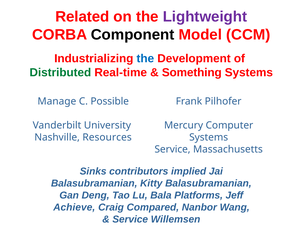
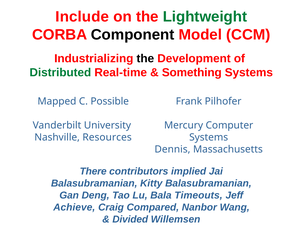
Related: Related -> Include
Lightweight colour: purple -> green
the at (145, 59) colour: blue -> black
Manage: Manage -> Mapped
Service at (173, 150): Service -> Dennis
Sinks: Sinks -> There
Platforms: Platforms -> Timeouts
Service at (130, 220): Service -> Divided
